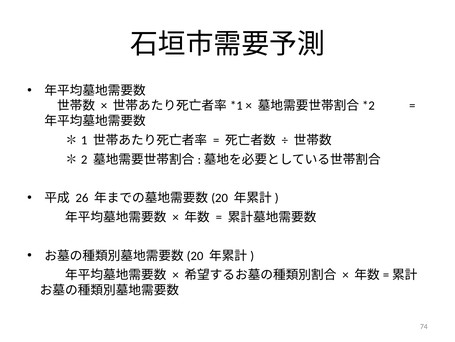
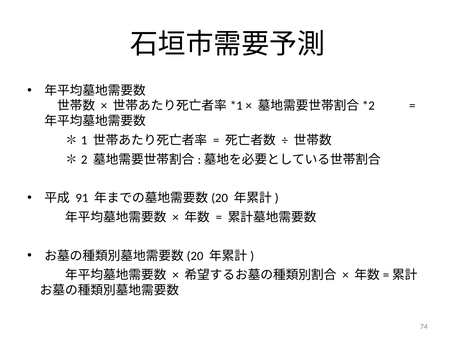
26: 26 -> 91
